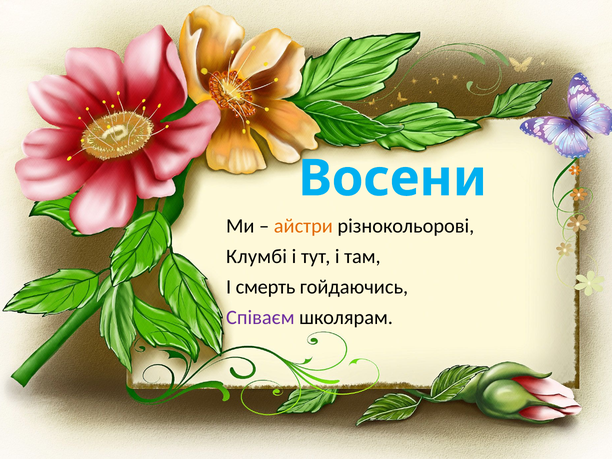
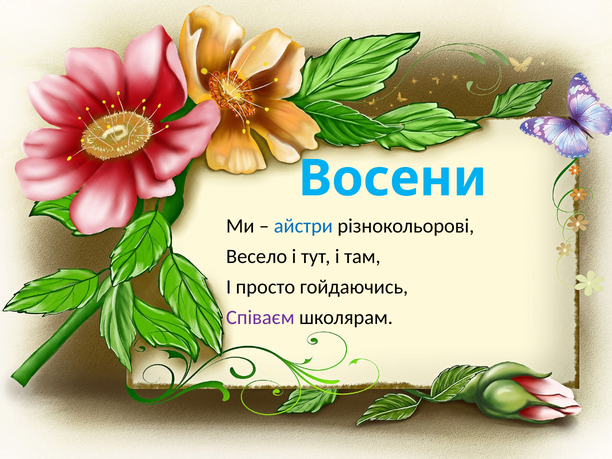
айстри colour: orange -> blue
Клумбі: Клумбі -> Весело
смерть: смерть -> просто
